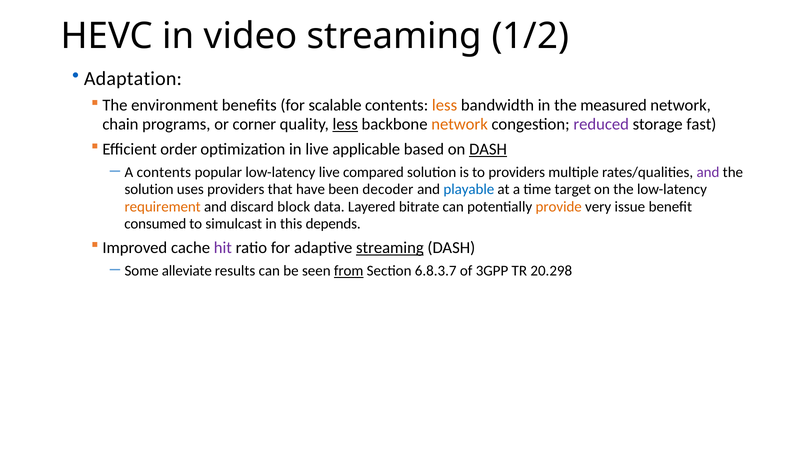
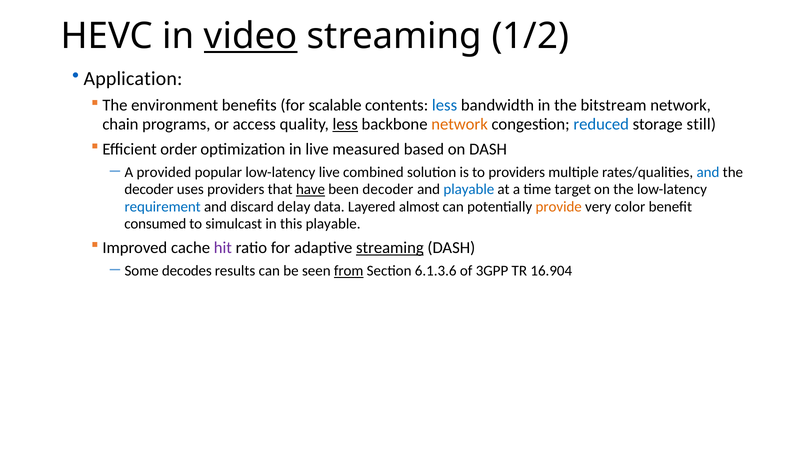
video underline: none -> present
Adaptation: Adaptation -> Application
less at (445, 105) colour: orange -> blue
measured: measured -> bitstream
corner: corner -> access
reduced colour: purple -> blue
fast: fast -> still
applicable: applicable -> measured
DASH at (488, 149) underline: present -> none
A contents: contents -> provided
compared: compared -> combined
and at (708, 172) colour: purple -> blue
solution at (149, 189): solution -> decoder
have underline: none -> present
requirement colour: orange -> blue
block: block -> delay
bitrate: bitrate -> almost
issue: issue -> color
this depends: depends -> playable
alleviate: alleviate -> decodes
6.8.3.7: 6.8.3.7 -> 6.1.3.6
20.298: 20.298 -> 16.904
